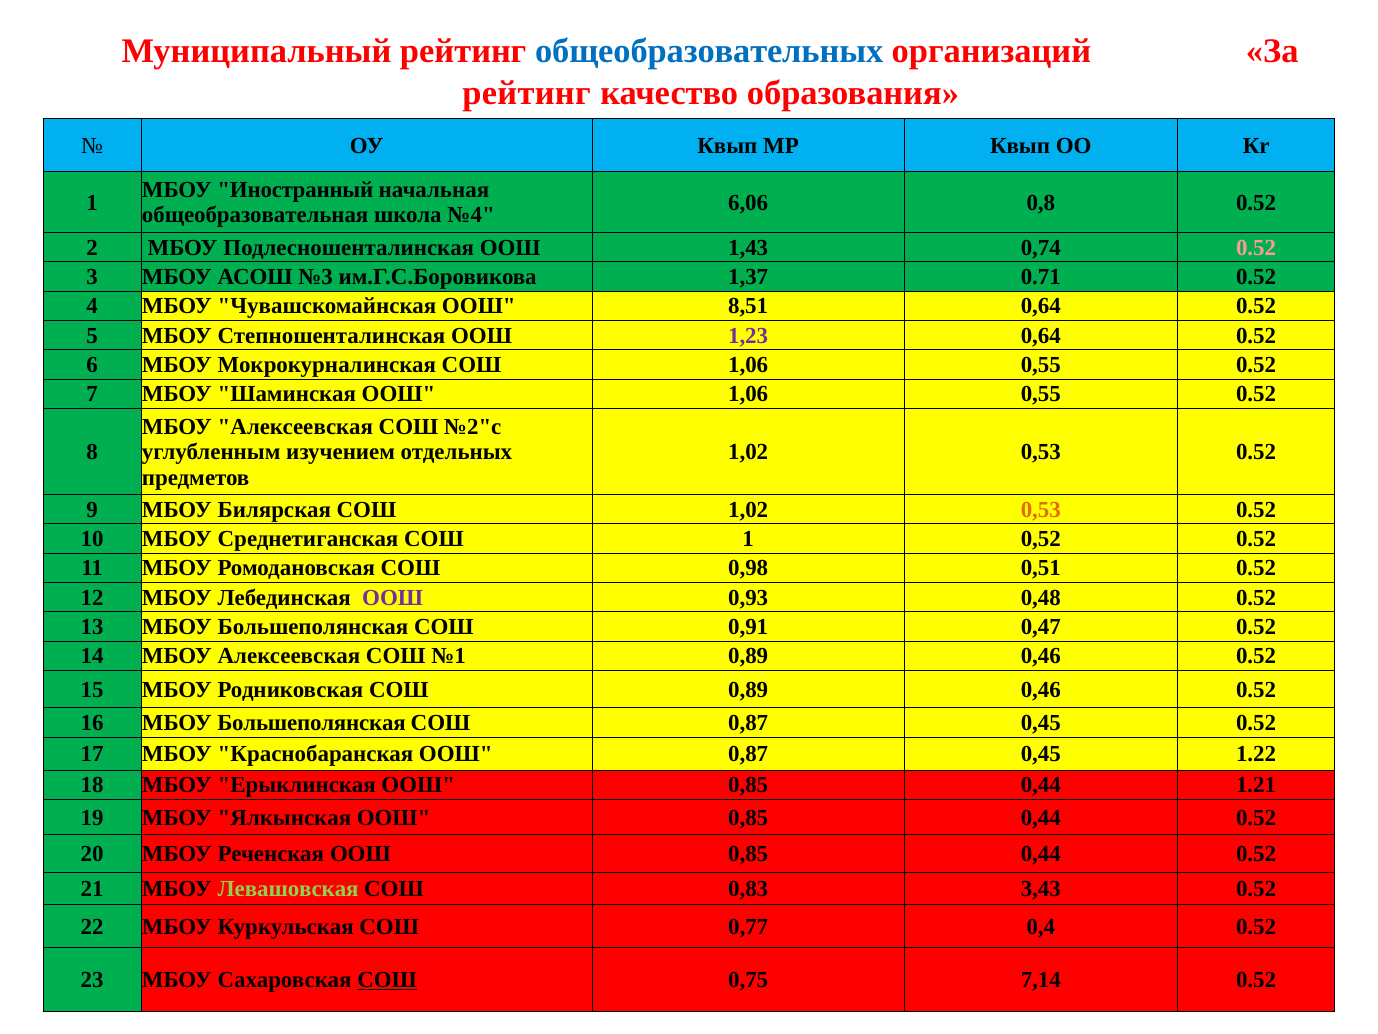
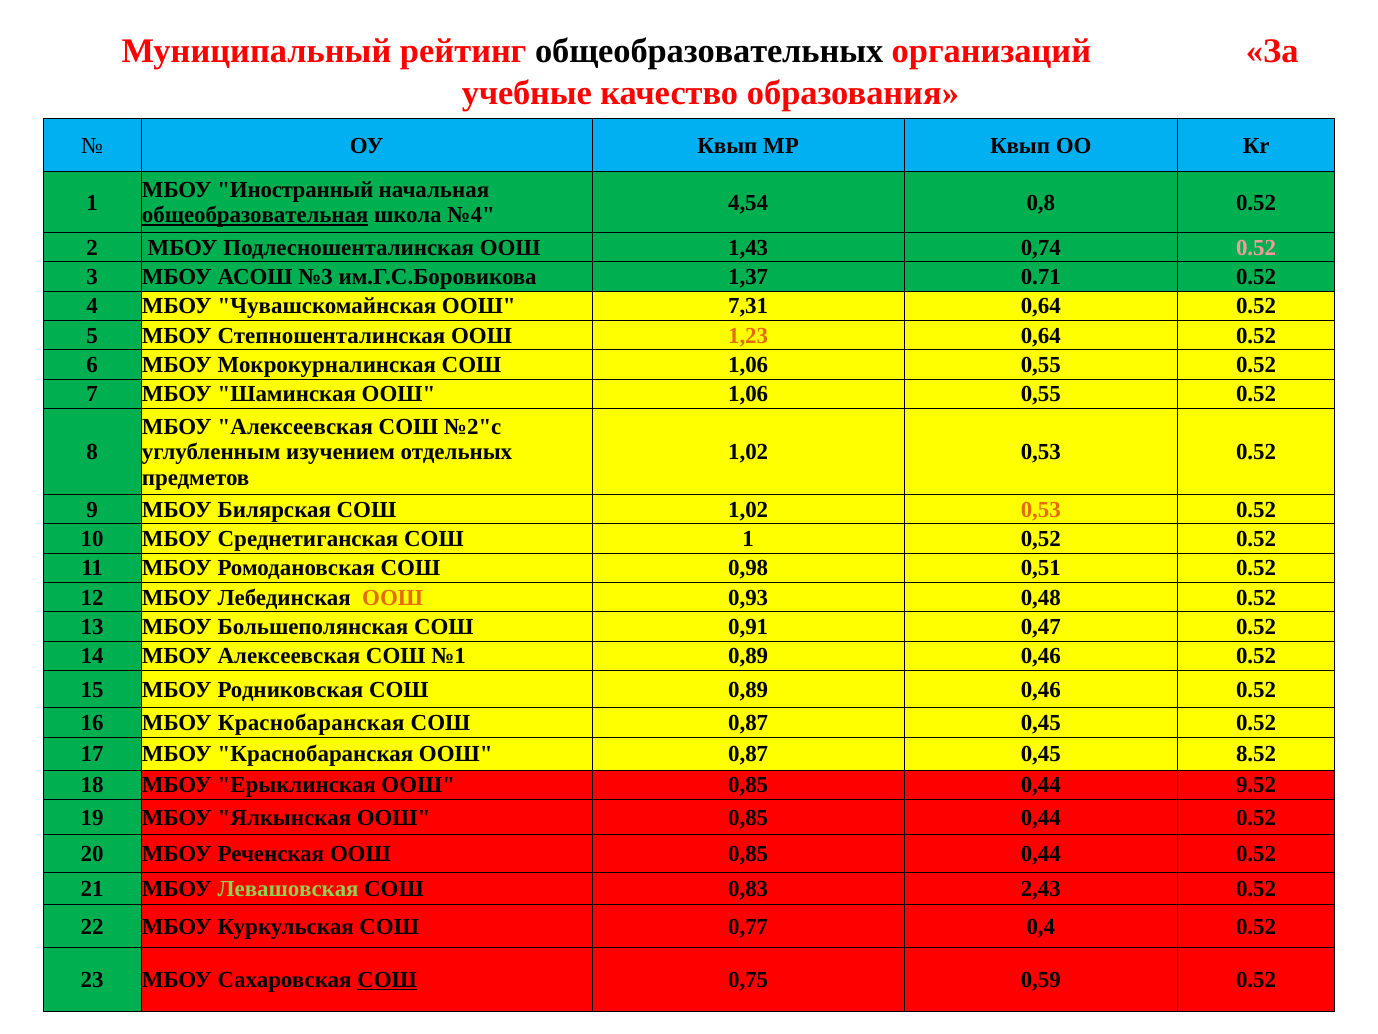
общеобразовательных colour: blue -> black
рейтинг at (527, 93): рейтинг -> учебные
6,06: 6,06 -> 4,54
общеобразовательная underline: none -> present
8,51: 8,51 -> 7,31
1,23 colour: purple -> orange
ООШ at (393, 597) colour: purple -> orange
16 МБОУ Большеполянская: Большеполянская -> Краснобаранская
1.22: 1.22 -> 8.52
1.21: 1.21 -> 9.52
3,43: 3,43 -> 2,43
7,14: 7,14 -> 0,59
